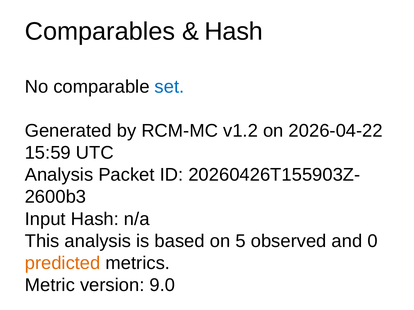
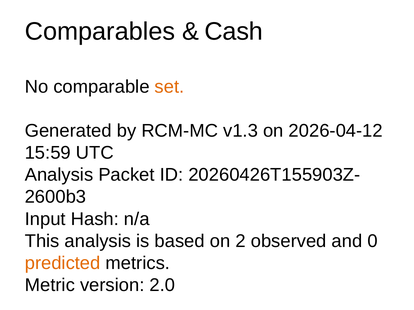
Hash at (234, 31): Hash -> Cash
set colour: blue -> orange
v1.2: v1.2 -> v1.3
2026-04-22: 2026-04-22 -> 2026-04-12
5: 5 -> 2
9.0: 9.0 -> 2.0
